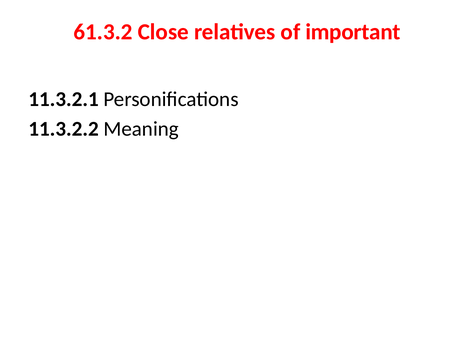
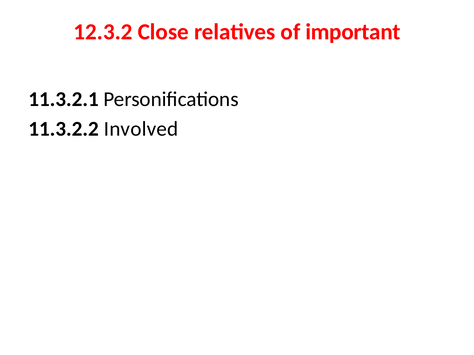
61.3.2: 61.3.2 -> 12.3.2
Meaning: Meaning -> Involved
